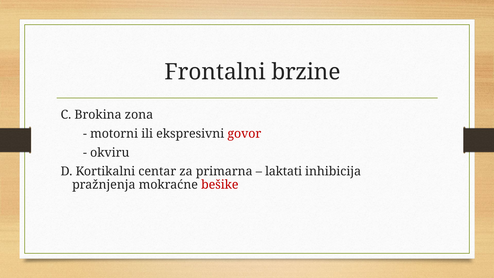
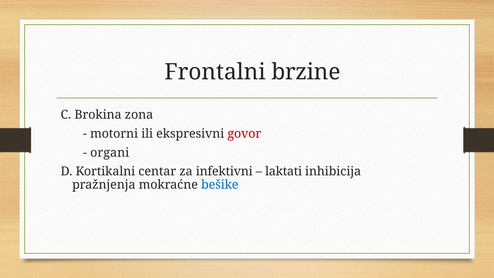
okviru: okviru -> organi
primarna: primarna -> infektivni
bešike colour: red -> blue
